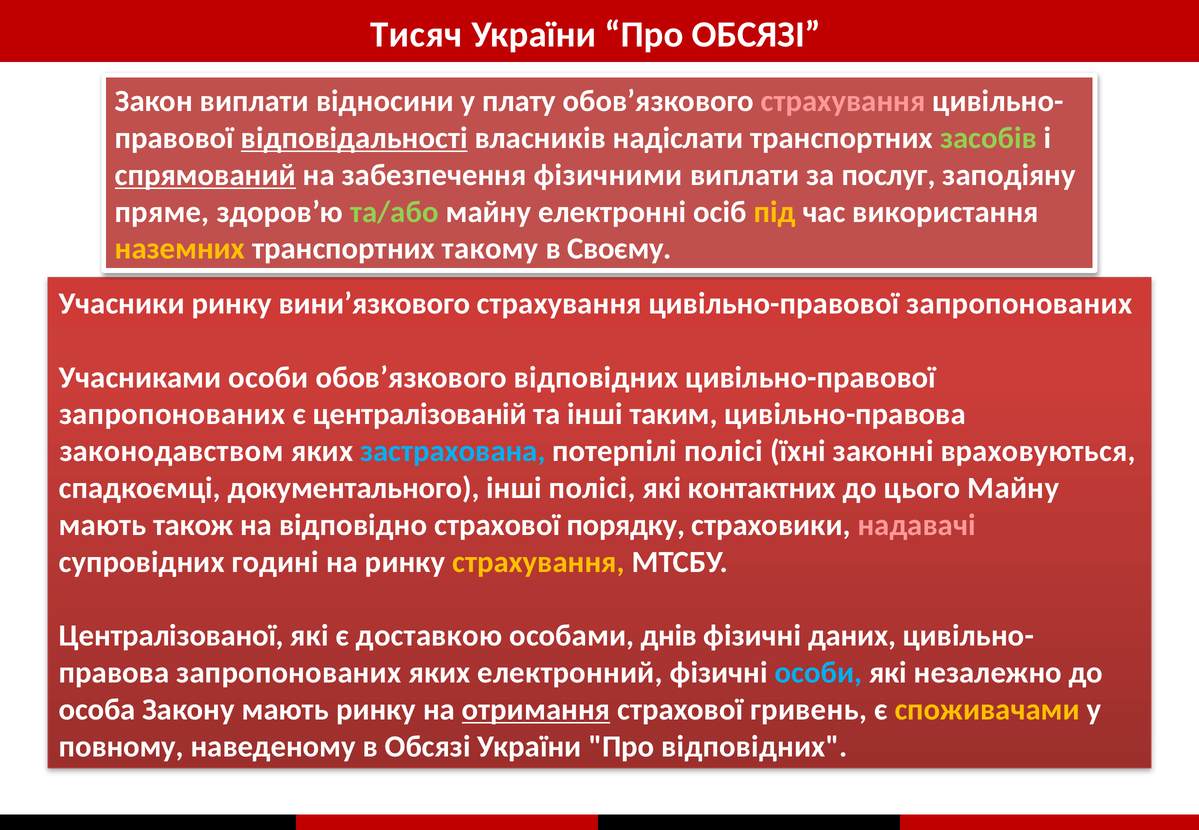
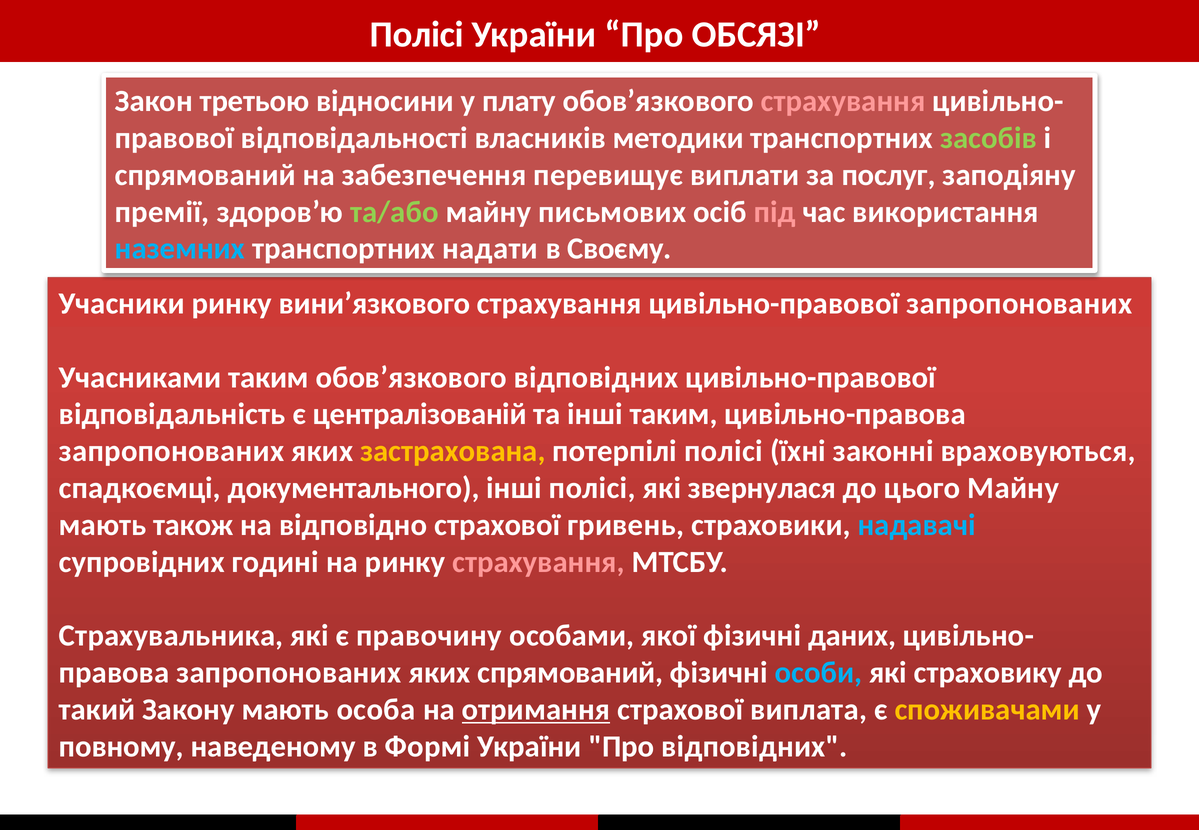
Тисяч at (416, 34): Тисяч -> Полісі
Закон виплати: виплати -> третьою
відповідальності underline: present -> none
надіслати: надіслати -> методики
спрямований at (205, 175) underline: present -> none
фізичними: фізичними -> перевищує
пряме: пряме -> премії
електронні: електронні -> письмових
під colour: yellow -> pink
наземних colour: yellow -> light blue
такому: такому -> надати
Учасниками особи: особи -> таким
запропонованих at (172, 414): запропонованих -> відповідальність
законодавством at (172, 451): законодавством -> запропонованих
застрахована colour: light blue -> yellow
контактних: контактних -> звернулася
порядку: порядку -> гривень
надавачі colour: pink -> light blue
страхування at (538, 562) colour: yellow -> pink
Централізованої: Централізованої -> Страхувальника
доставкою: доставкою -> правочину
днів: днів -> якої
яких електронний: електронний -> спрямований
незалежно: незалежно -> страховику
особа: особа -> такий
мають ринку: ринку -> особа
гривень: гривень -> виплата
в Обсязі: Обсязі -> Формі
